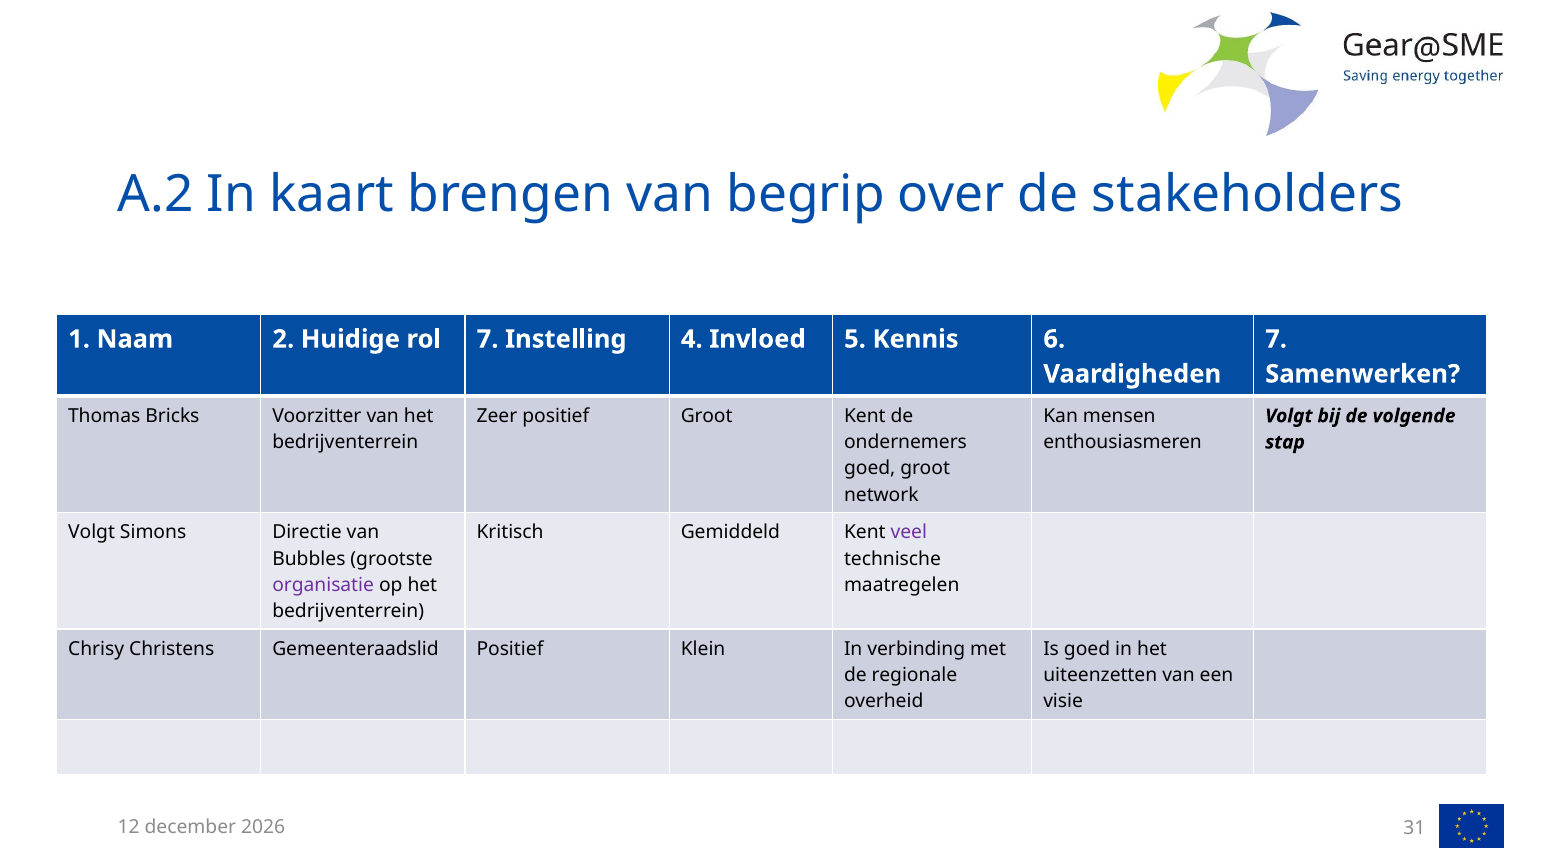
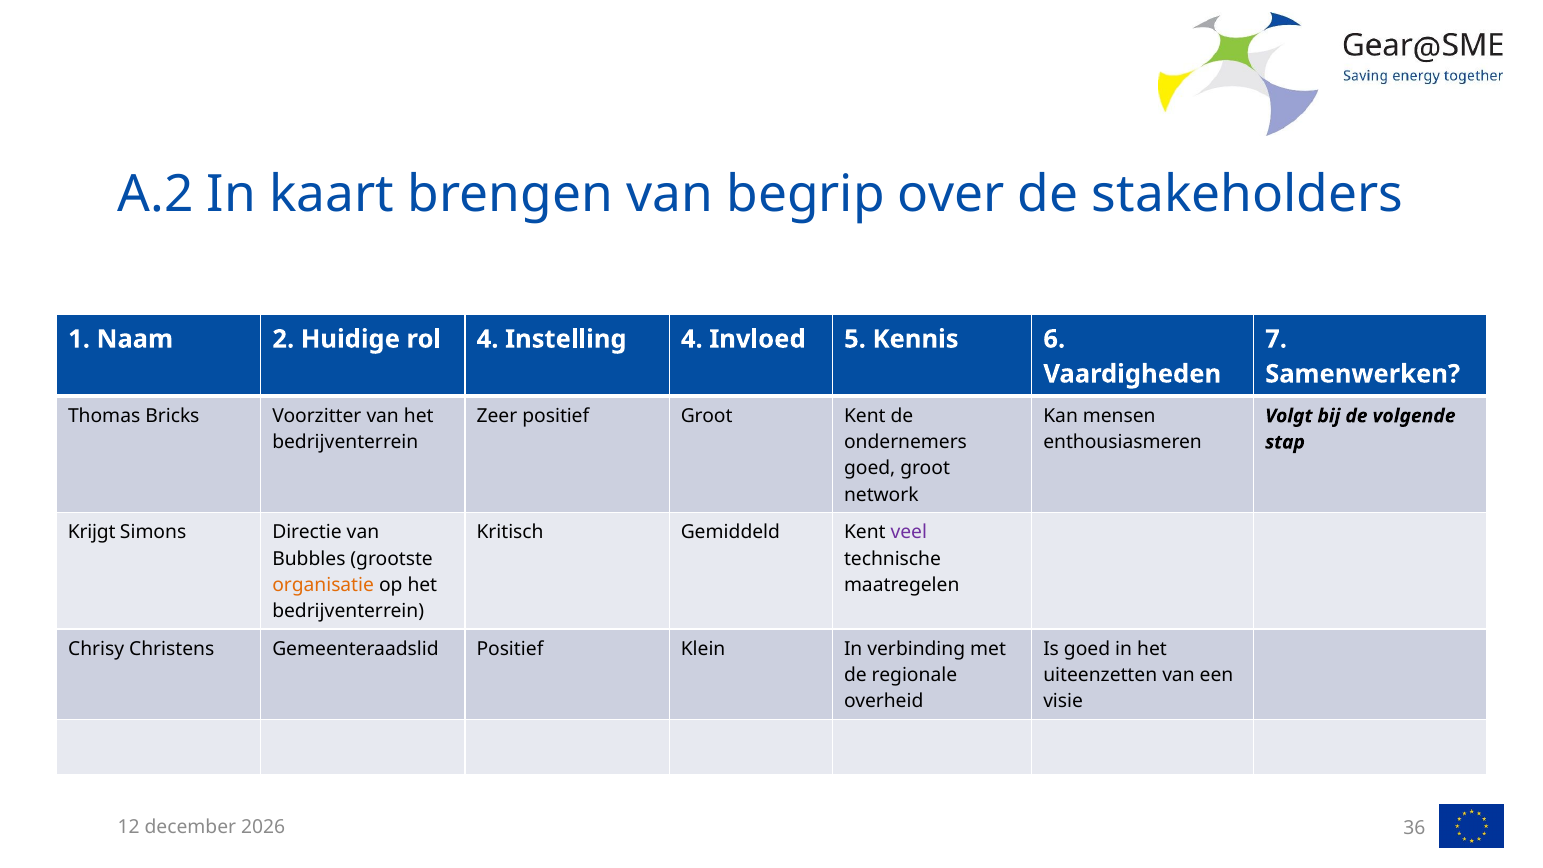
rol 7: 7 -> 4
Volgt at (92, 532): Volgt -> Krijgt
organisatie colour: purple -> orange
31: 31 -> 36
